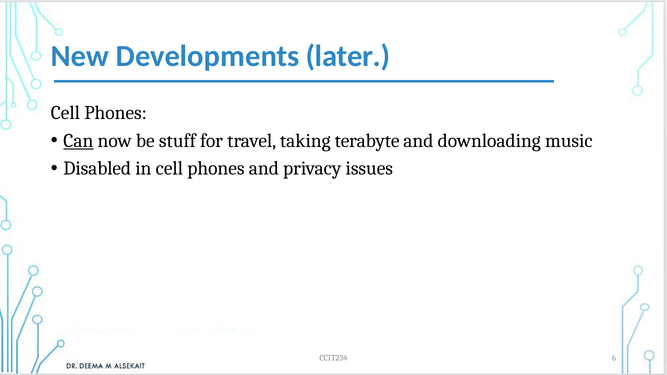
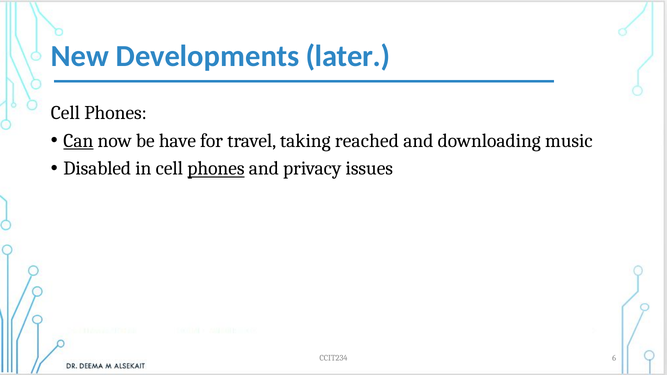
stuff: stuff -> have
terabyte: terabyte -> reached
phones at (216, 169) underline: none -> present
